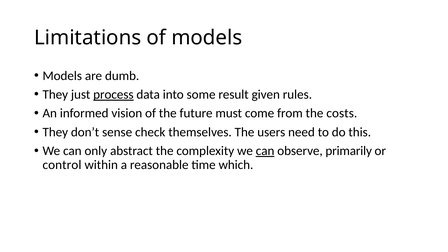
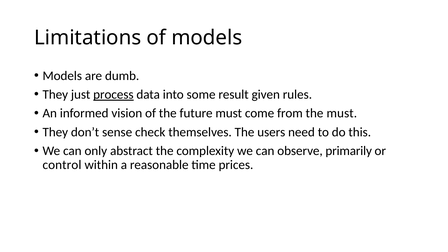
the costs: costs -> must
can at (265, 151) underline: present -> none
which: which -> prices
